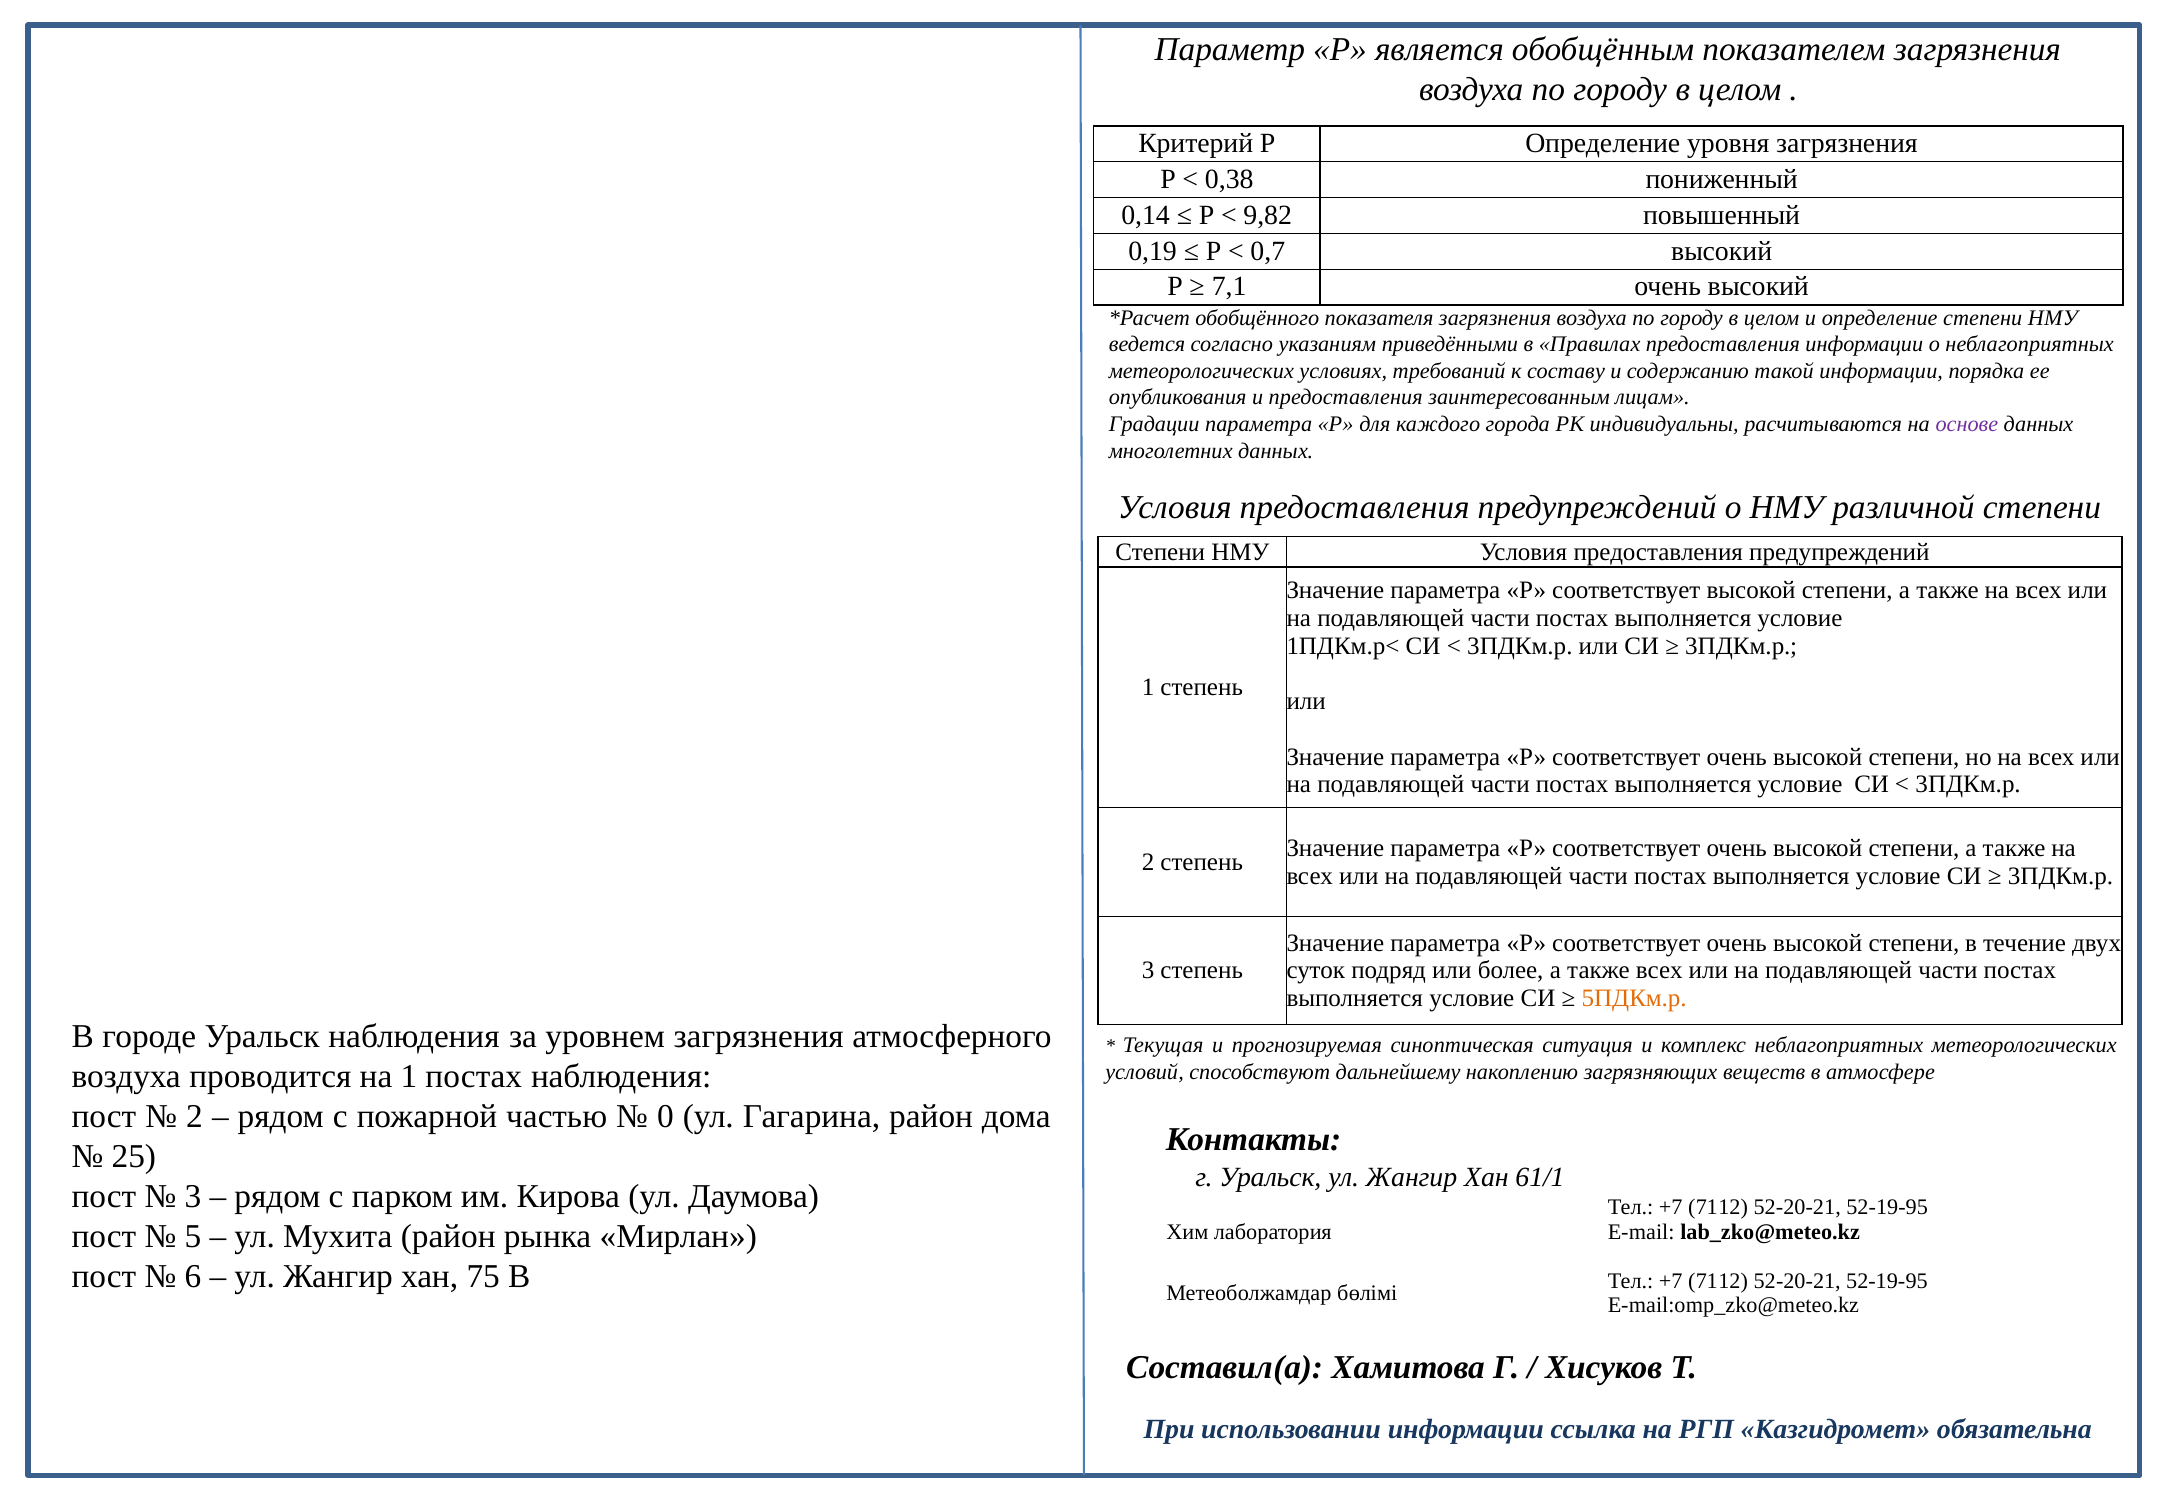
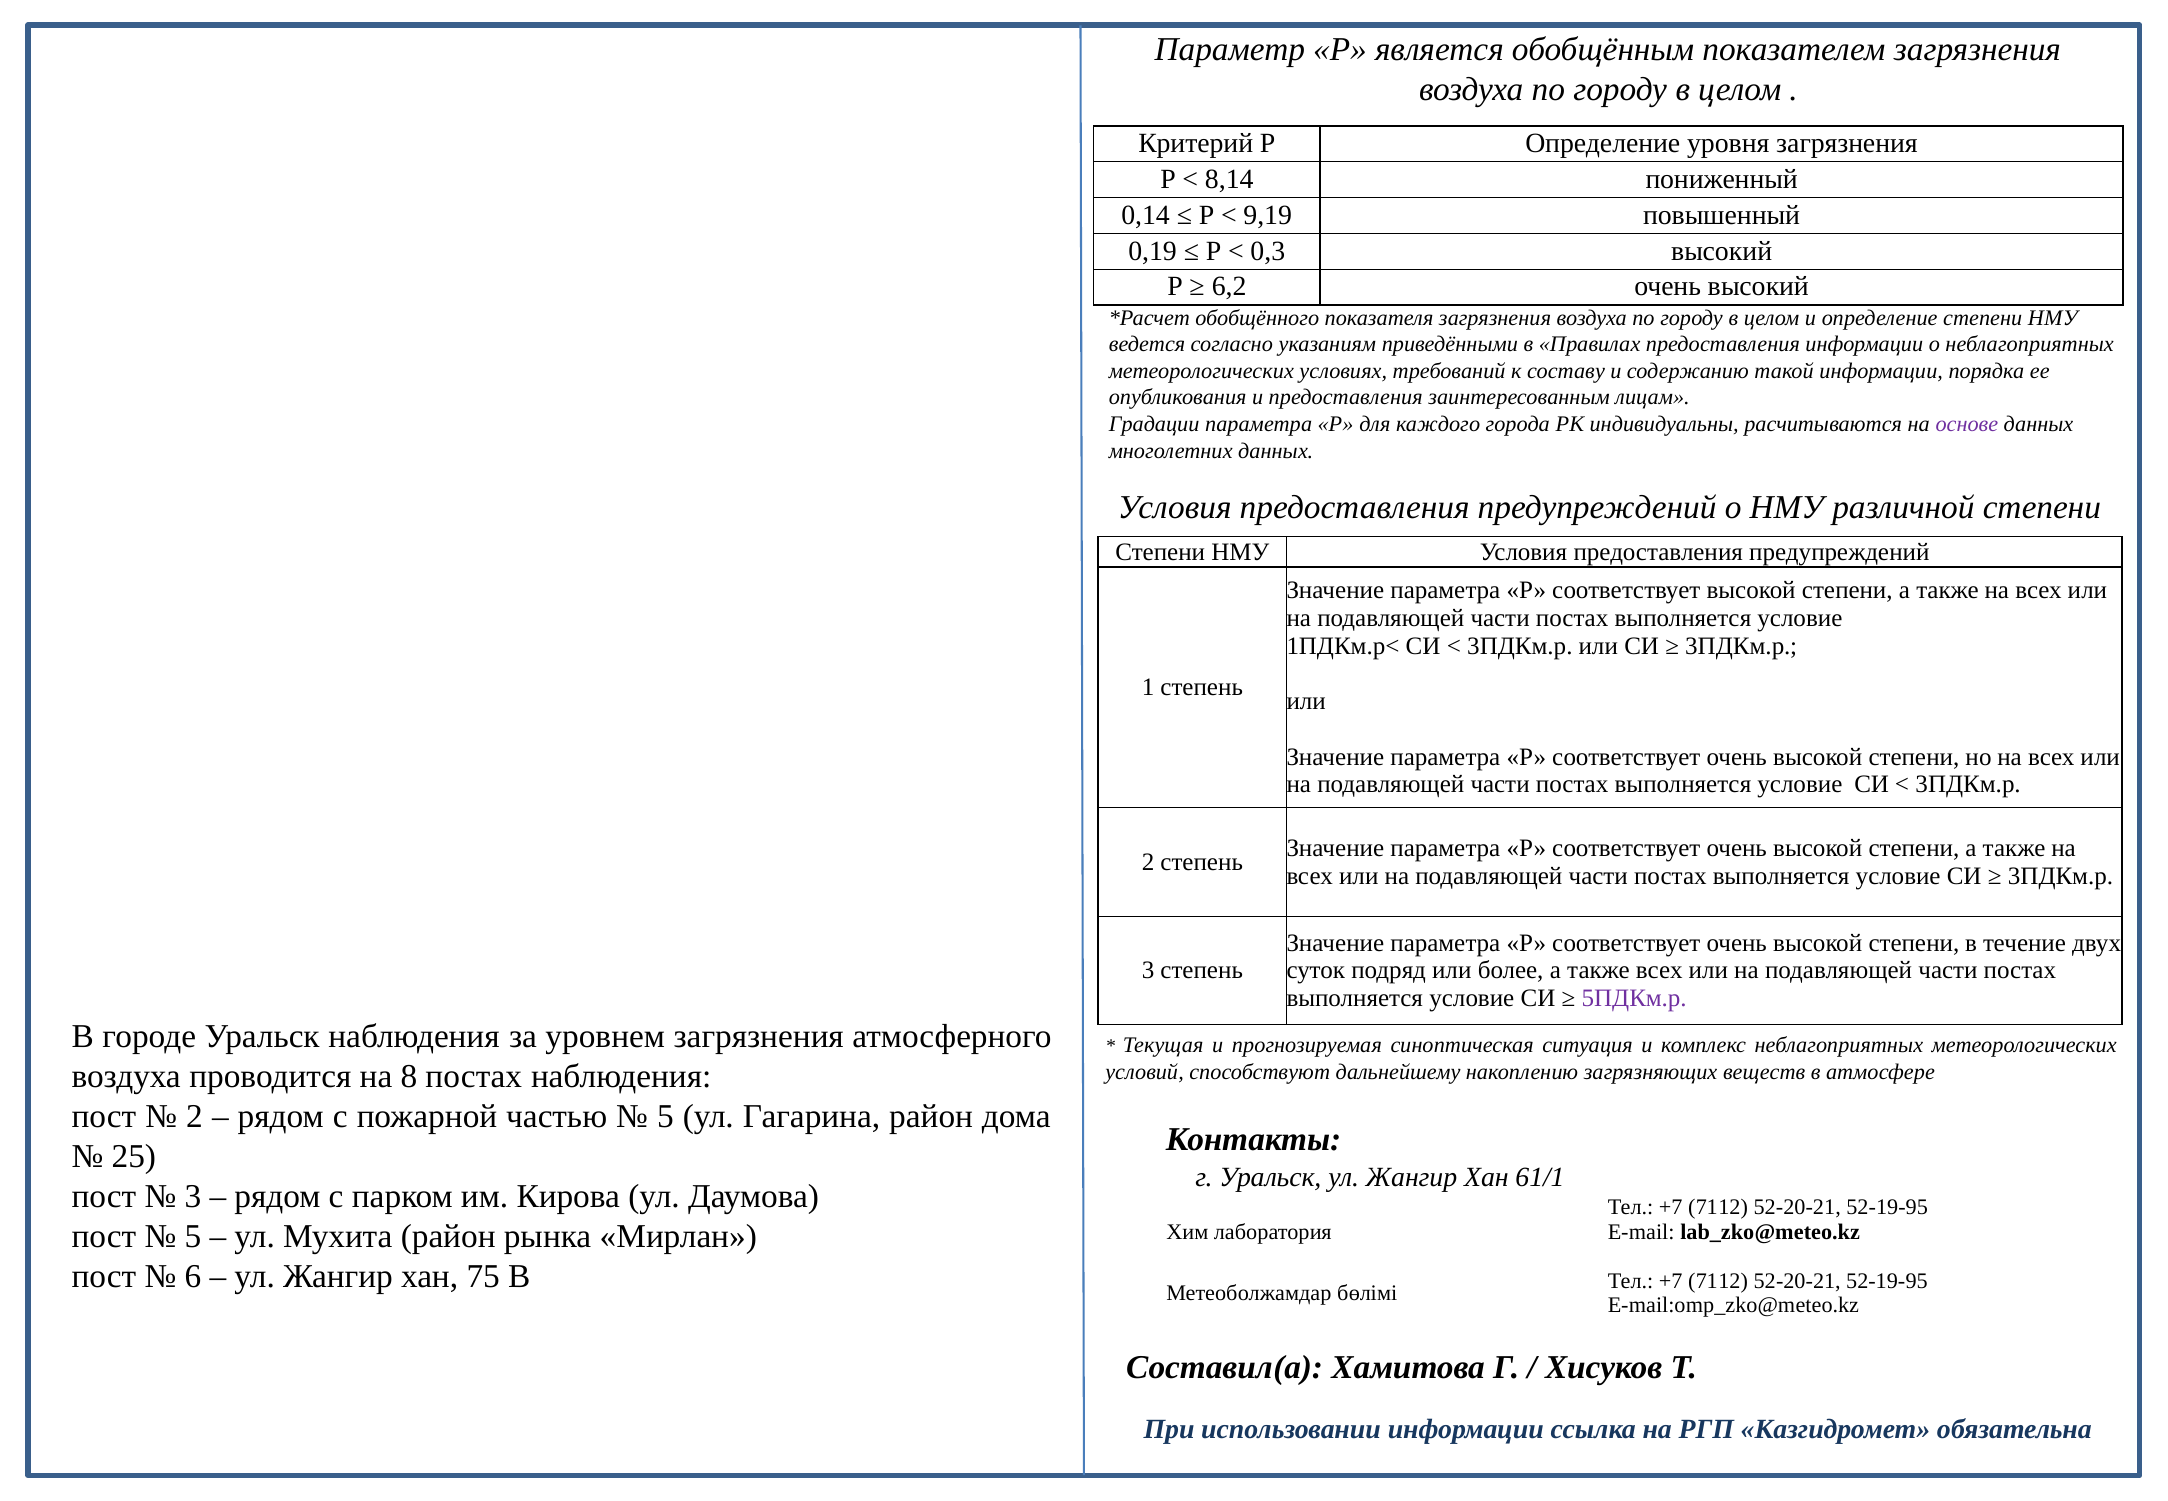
0,38: 0,38 -> 8,14
9,82: 9,82 -> 9,19
0,7: 0,7 -> 0,3
7,1: 7,1 -> 6,2
5ПДКм.р colour: orange -> purple
на 1: 1 -> 8
0 at (665, 1116): 0 -> 5
